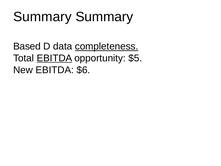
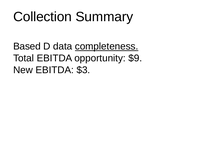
Summary at (42, 17): Summary -> Collection
EBITDA at (54, 58) underline: present -> none
$5: $5 -> $9
$6: $6 -> $3
